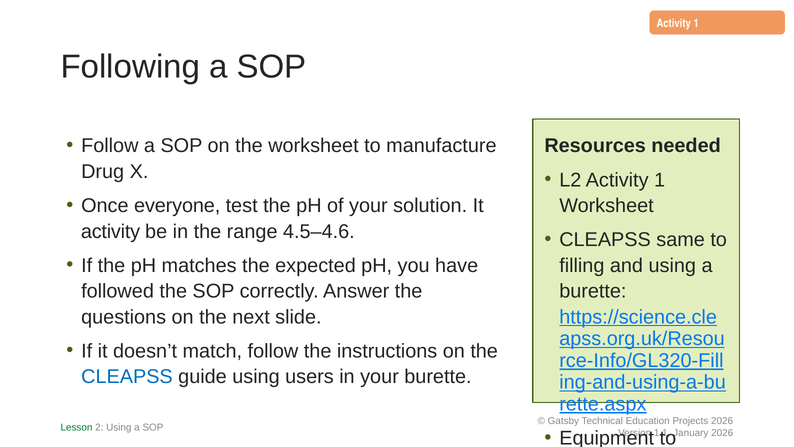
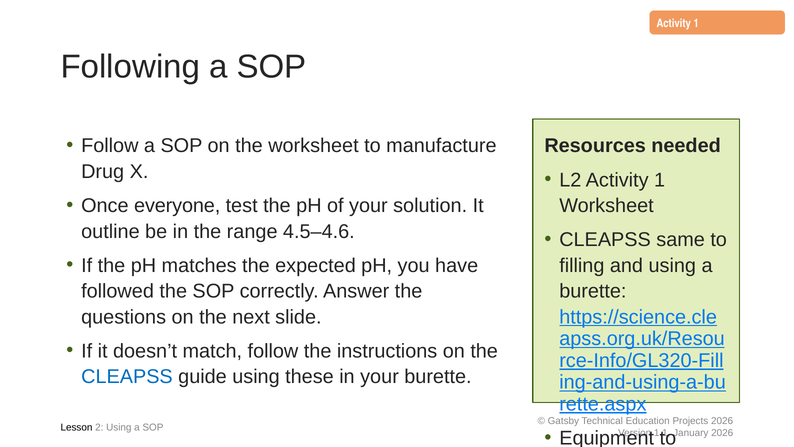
activity at (111, 231): activity -> outline
users: users -> these
Lesson colour: green -> black
